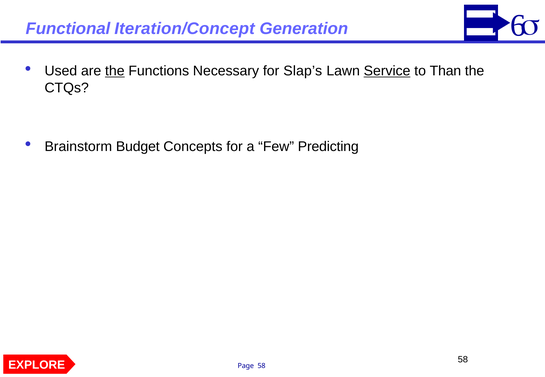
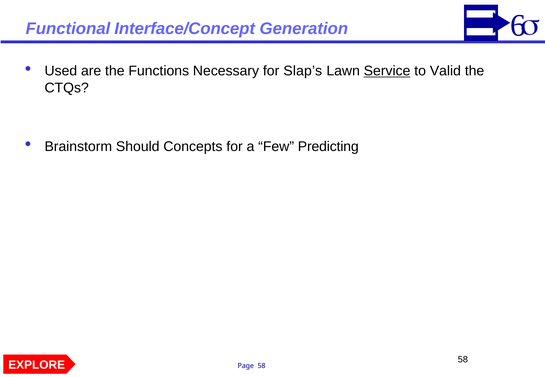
Iteration/Concept: Iteration/Concept -> Interface/Concept
the at (115, 71) underline: present -> none
Than: Than -> Valid
Budget: Budget -> Should
